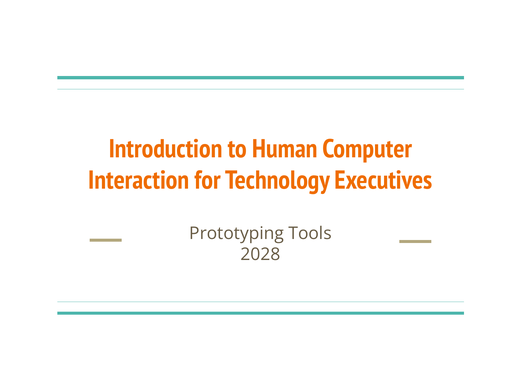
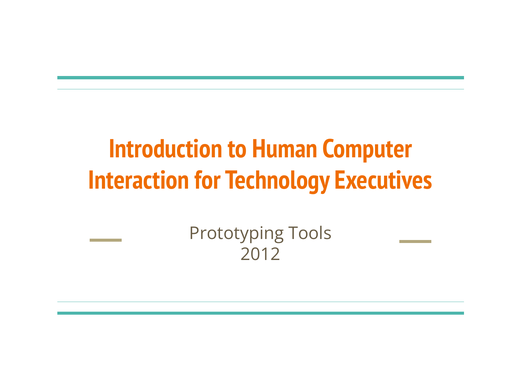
2028: 2028 -> 2012
